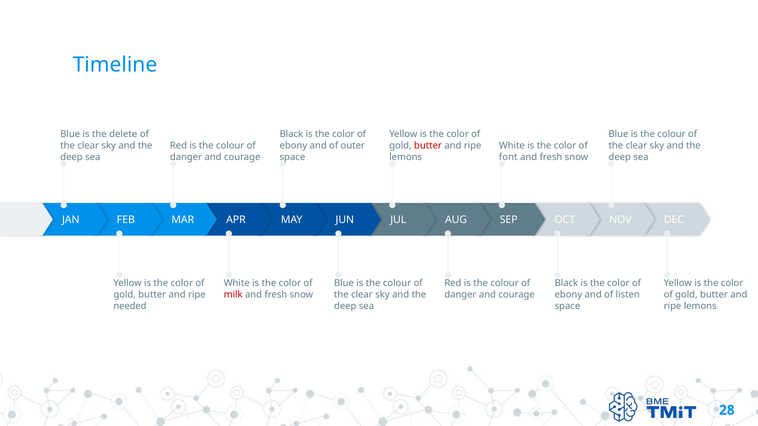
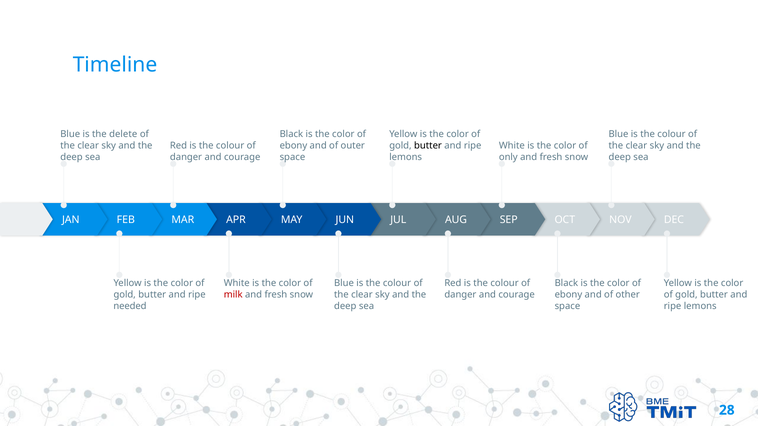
butter at (428, 146) colour: red -> black
font: font -> only
listen: listen -> other
